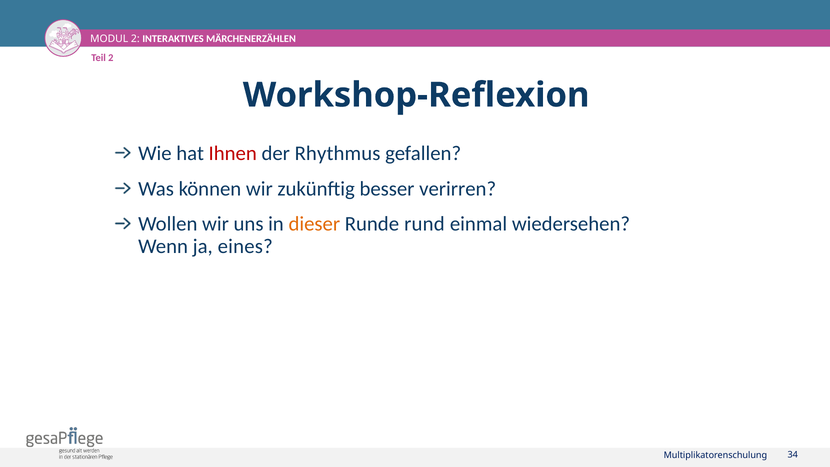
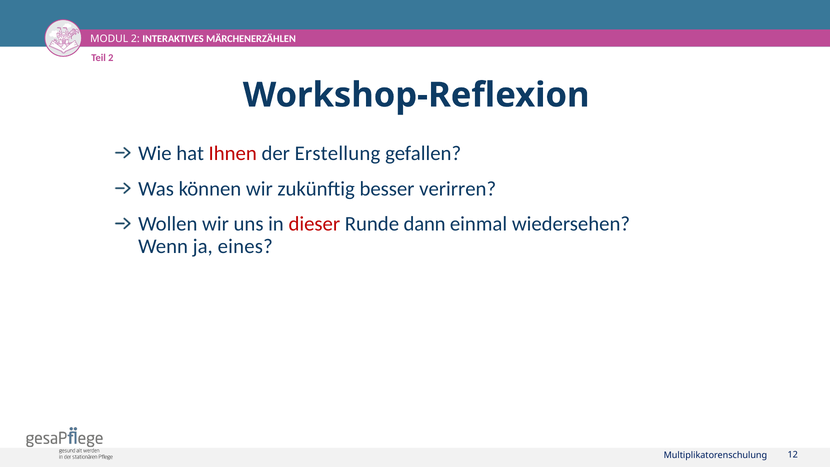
Rhythmus: Rhythmus -> Erstellung
dieser colour: orange -> red
rund: rund -> dann
34: 34 -> 12
